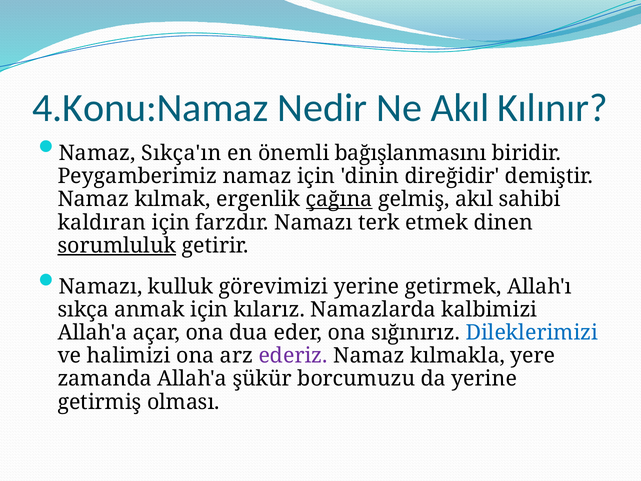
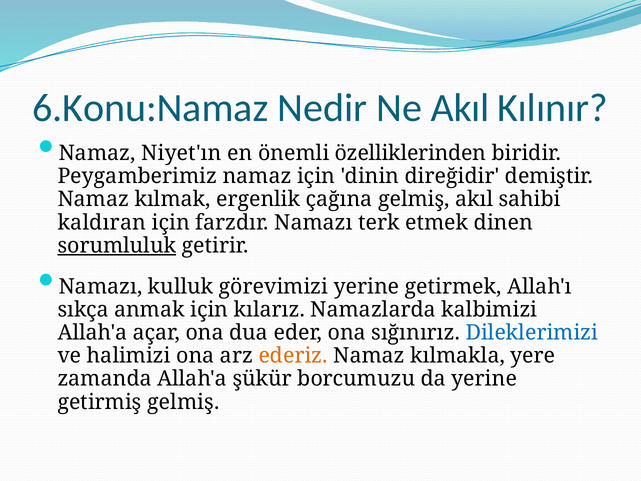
4.Konu:Namaz: 4.Konu:Namaz -> 6.Konu:Namaz
Sıkça'ın: Sıkça'ın -> Niyet'ın
bağışlanmasını: bağışlanmasını -> özelliklerinden
çağına underline: present -> none
ederiz colour: purple -> orange
getirmiş olması: olması -> gelmiş
